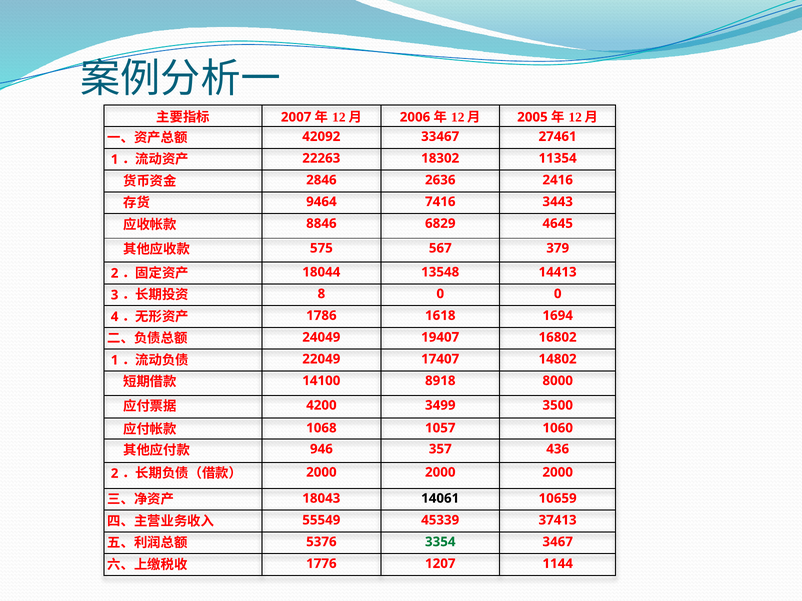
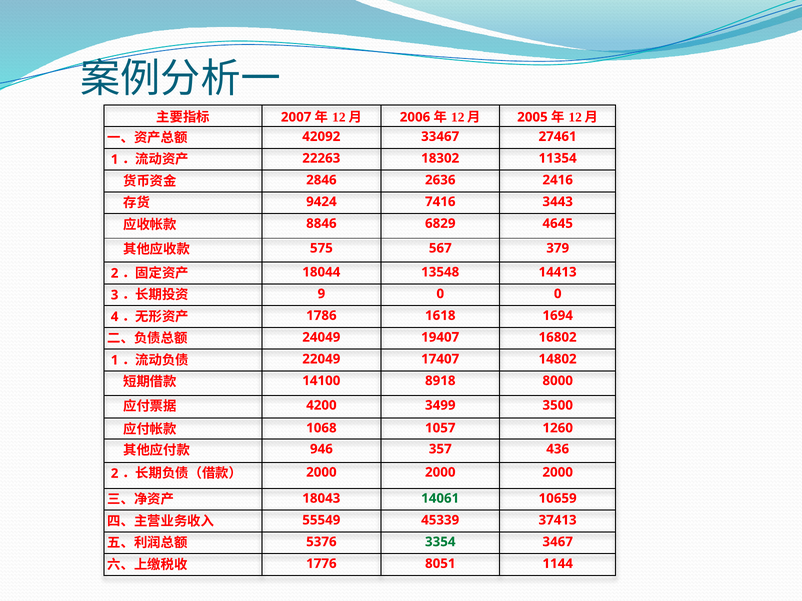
9464: 9464 -> 9424
8: 8 -> 9
1060: 1060 -> 1260
14061 colour: black -> green
1207: 1207 -> 8051
